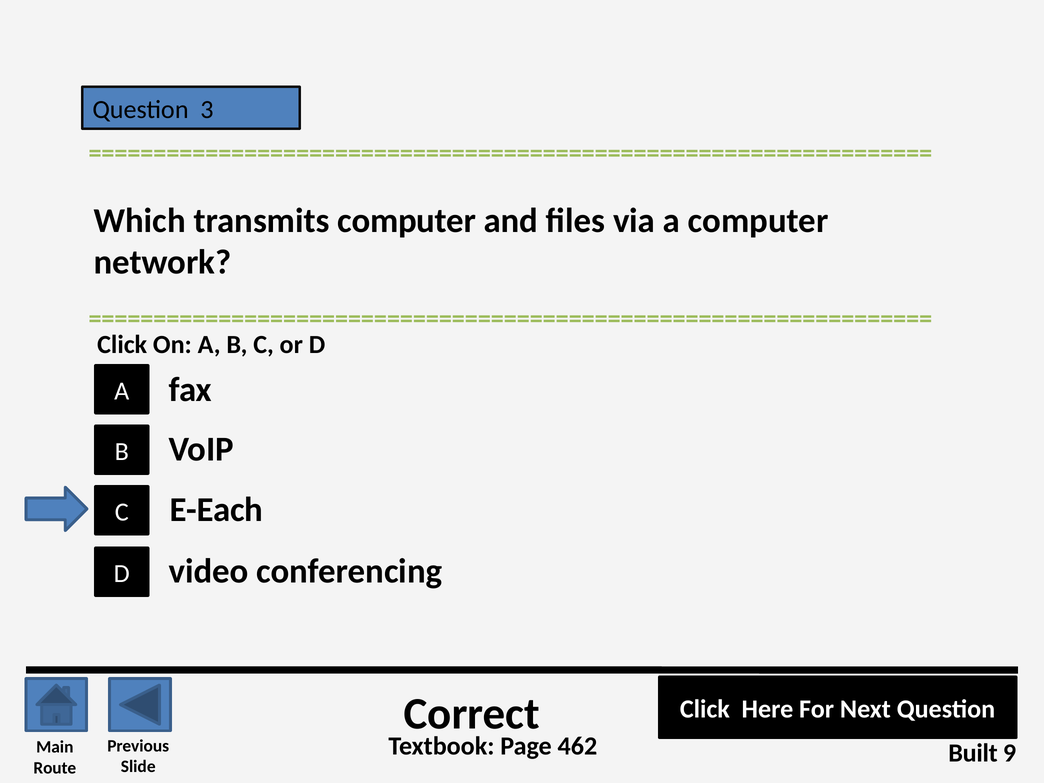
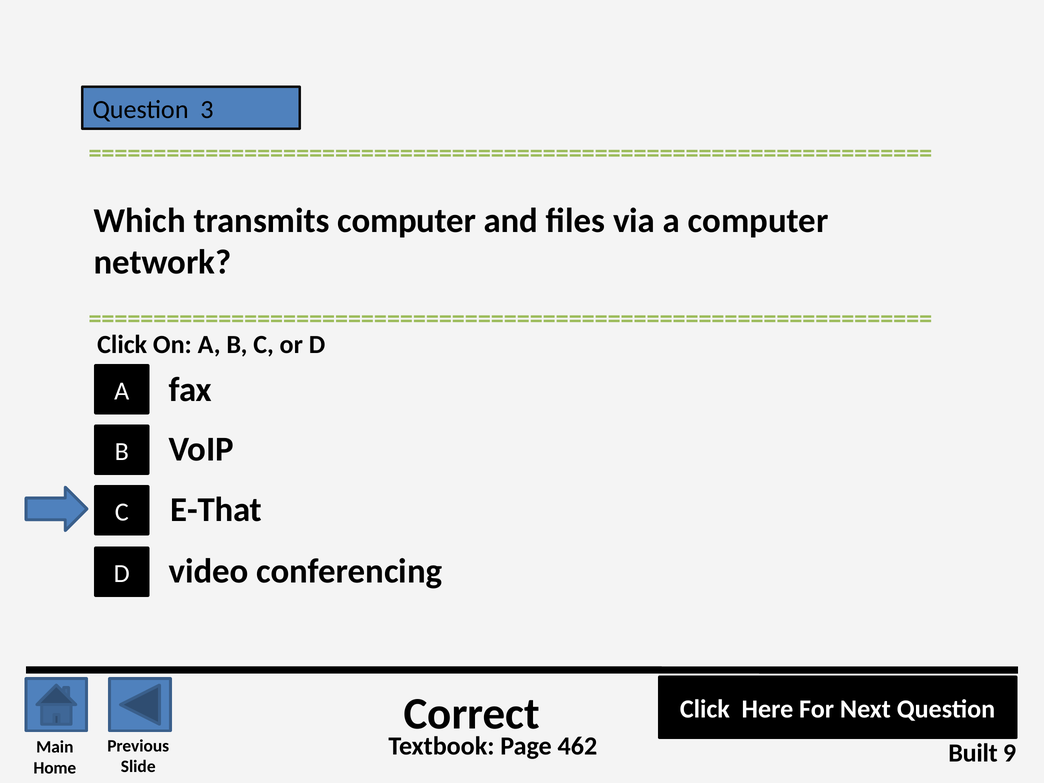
E-Each: E-Each -> E-That
Route: Route -> Home
